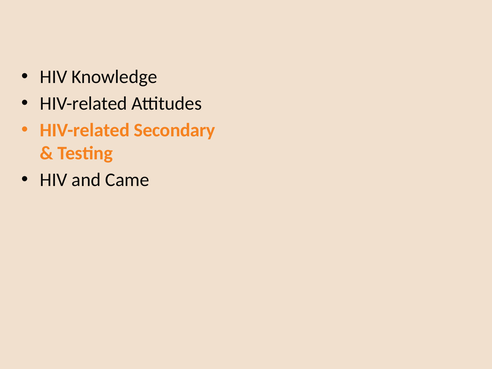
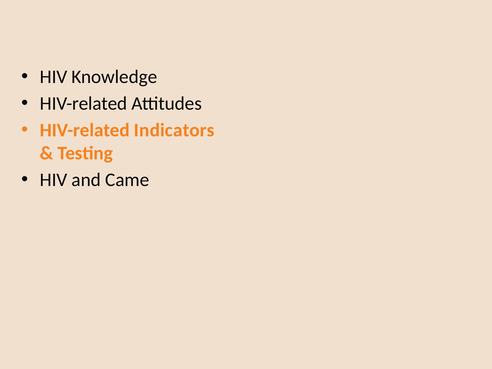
Secondary: Secondary -> Indicators
